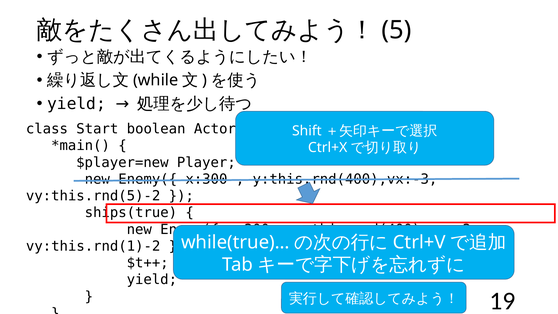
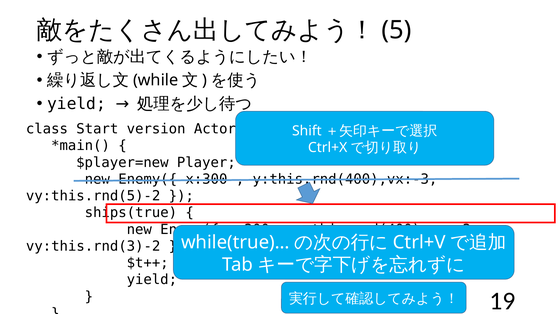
boolean: boolean -> version
vy:this.rnd(1)-2: vy:this.rnd(1)-2 -> vy:this.rnd(3)-2
